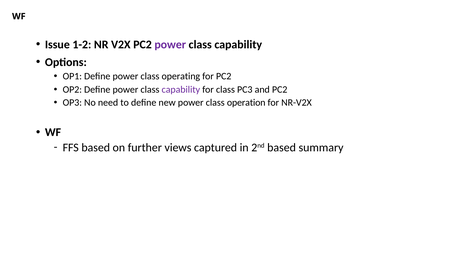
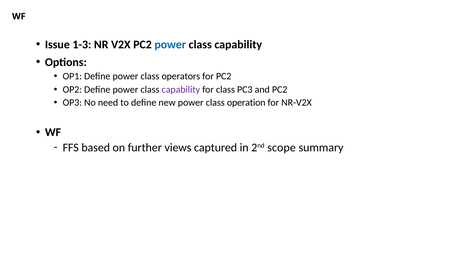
1-2: 1-2 -> 1-3
power at (170, 45) colour: purple -> blue
operating: operating -> operators
2nd based: based -> scope
